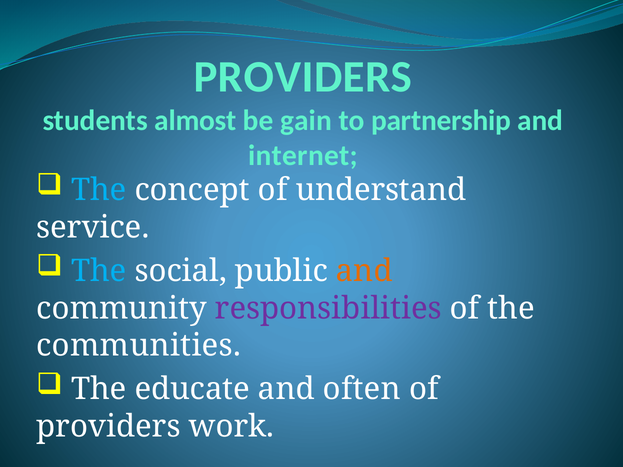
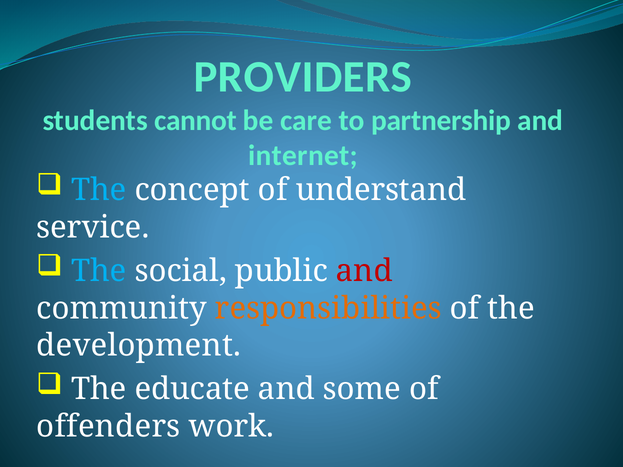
almost: almost -> cannot
gain: gain -> care
and at (364, 271) colour: orange -> red
responsibilities colour: purple -> orange
communities: communities -> development
often: often -> some
providers at (109, 427): providers -> offenders
